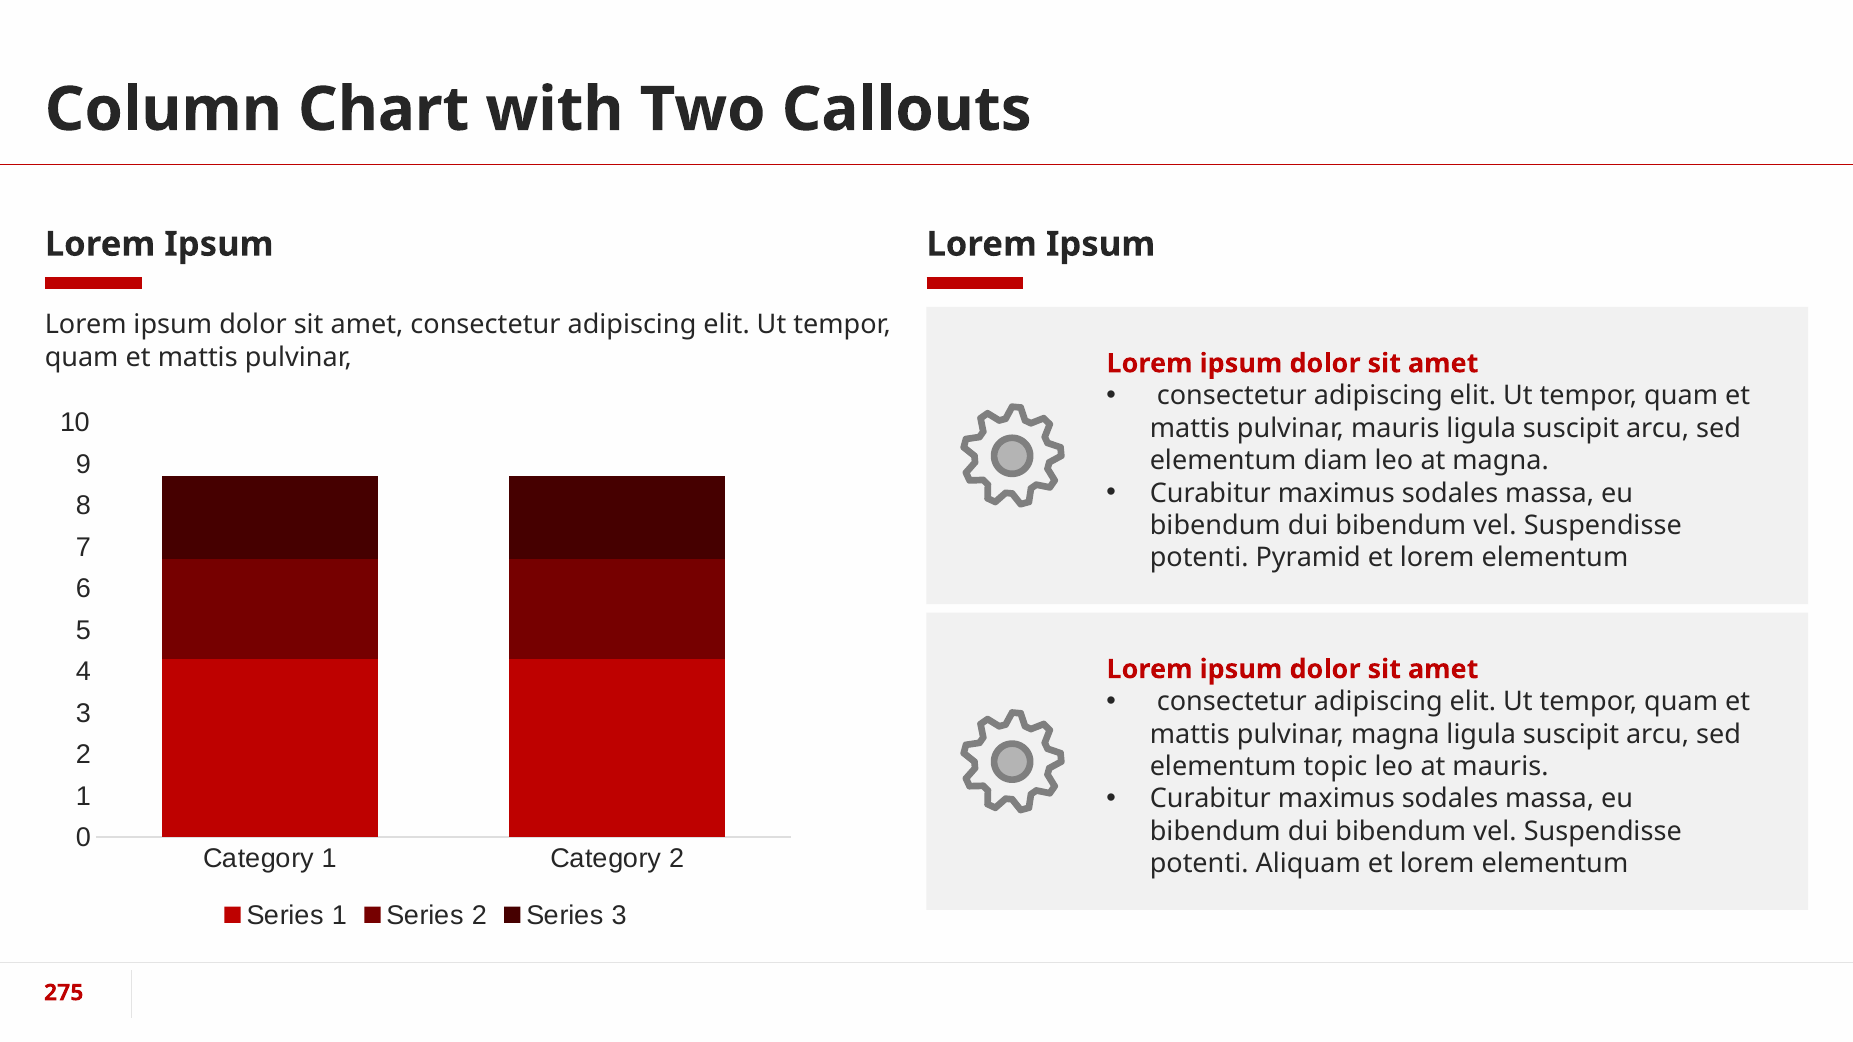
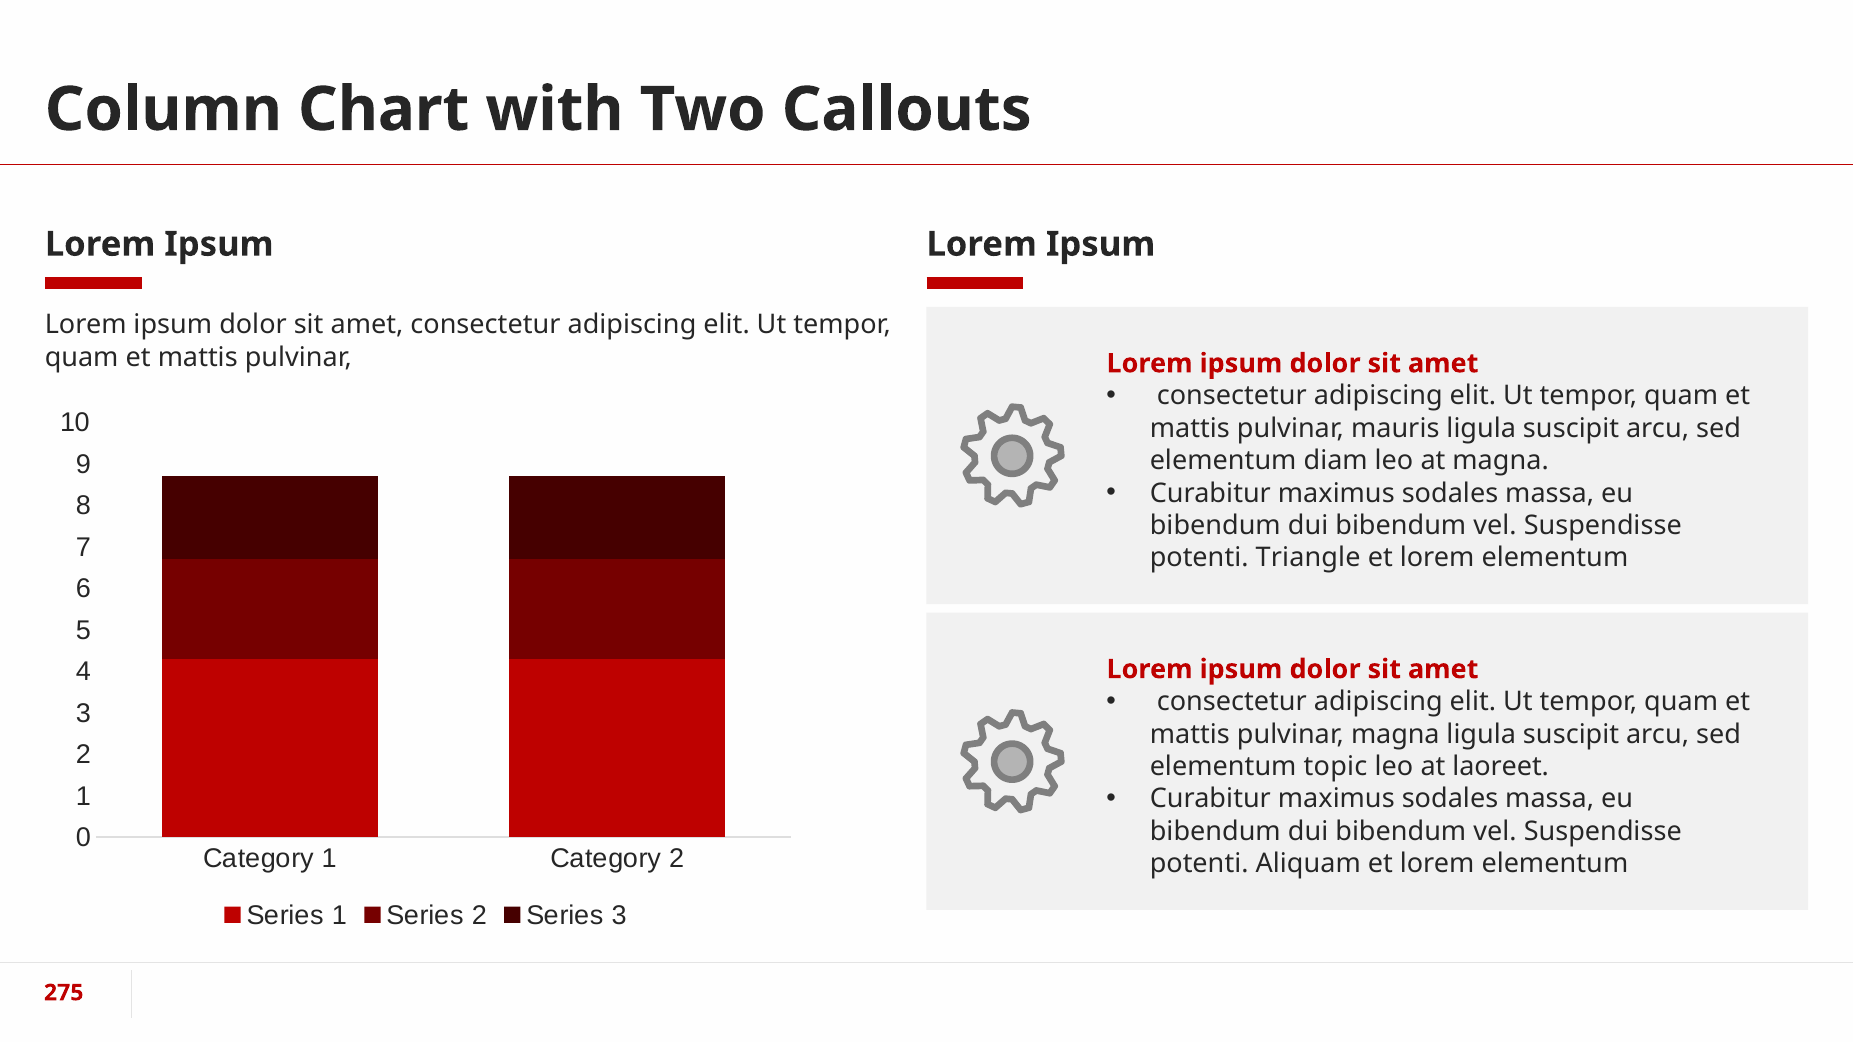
Pyramid: Pyramid -> Triangle
at mauris: mauris -> laoreet
